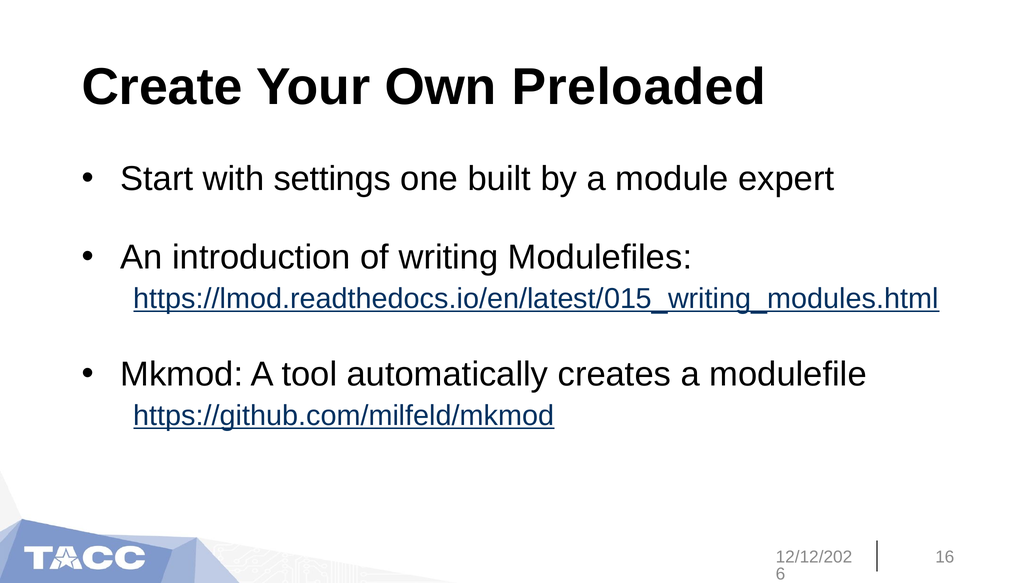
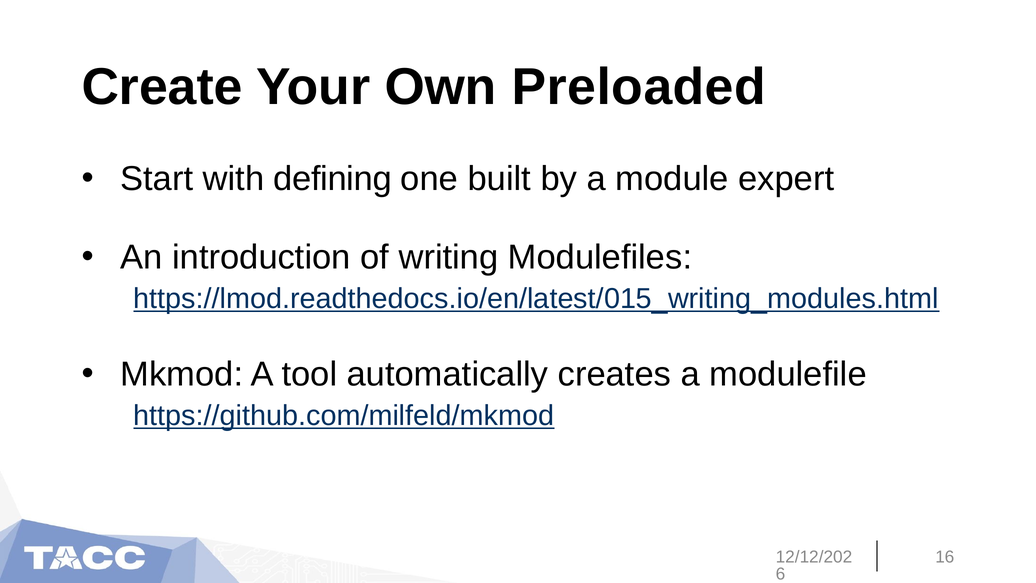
settings: settings -> defining
